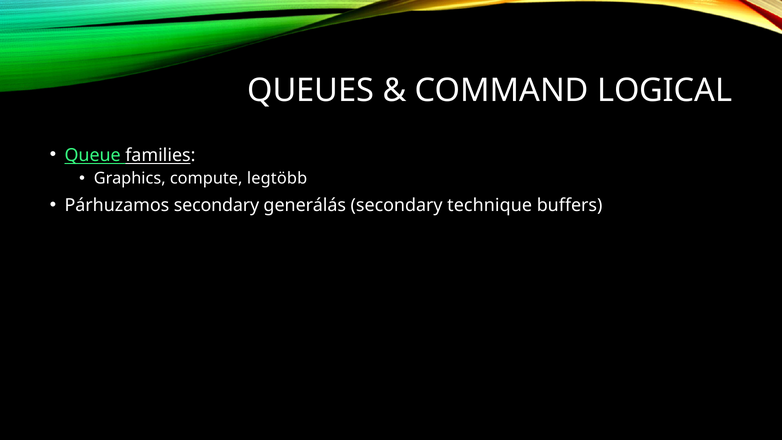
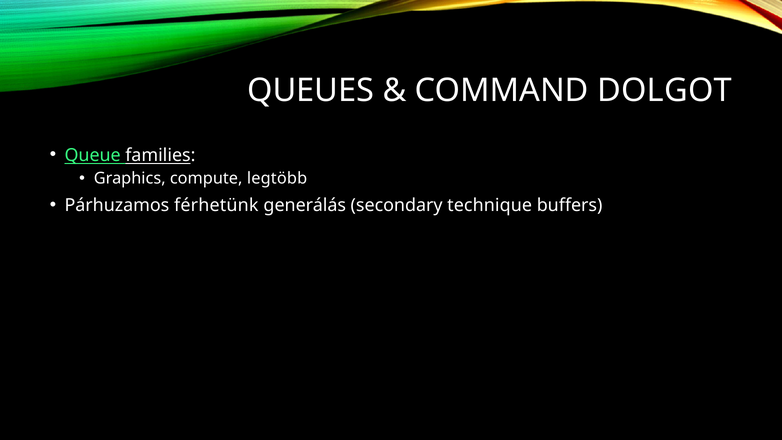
LOGICAL: LOGICAL -> DOLGOT
Párhuzamos secondary: secondary -> férhetünk
